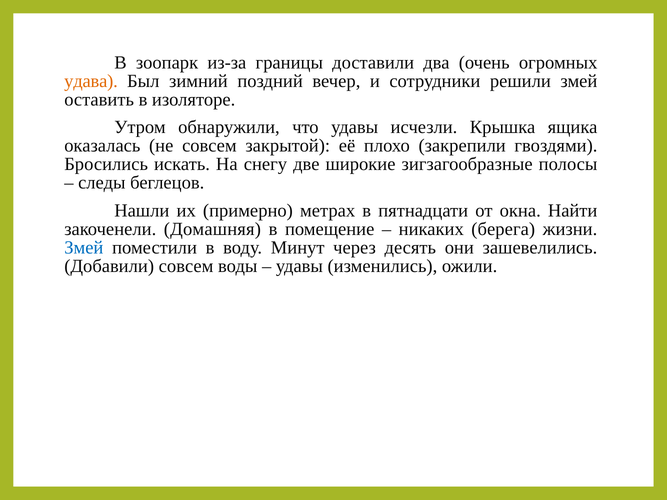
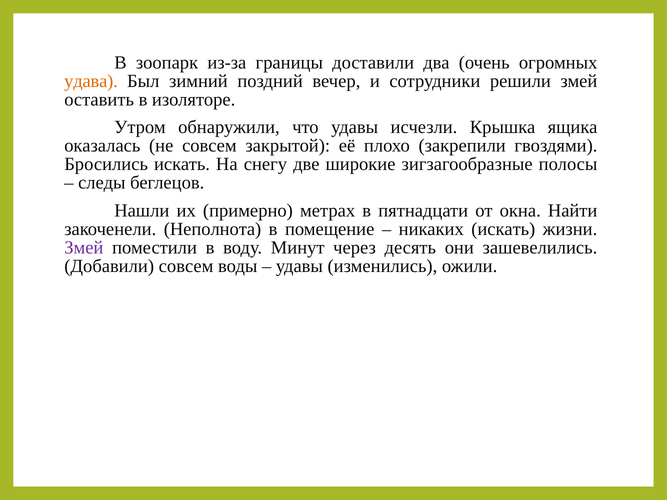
Домашняя: Домашняя -> Неполнота
никаких берега: берега -> искать
Змей at (84, 248) colour: blue -> purple
